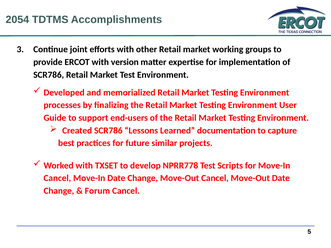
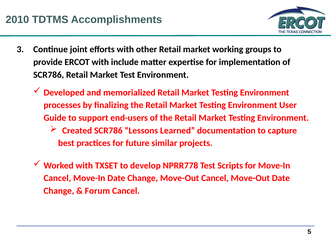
2054: 2054 -> 2010
version: version -> include
